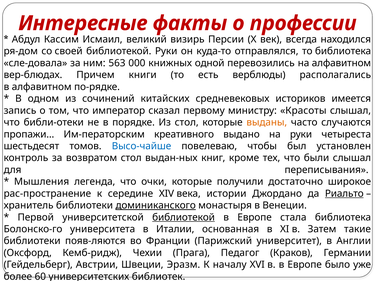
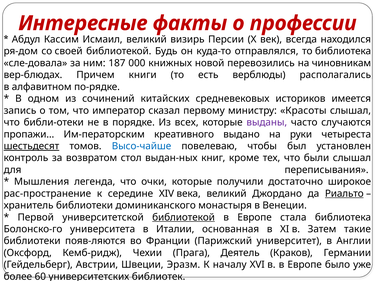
библиотекой Руки: Руки -> Будь
563: 563 -> 187
одной: одной -> новой
на алфавитном: алфавитном -> чиновникам
Из стол: стол -> всех
выданы colour: orange -> purple
шестьдесят underline: none -> present
века истории: истории -> великий
доминиканского underline: present -> none
Педагог: Педагог -> Деятель
